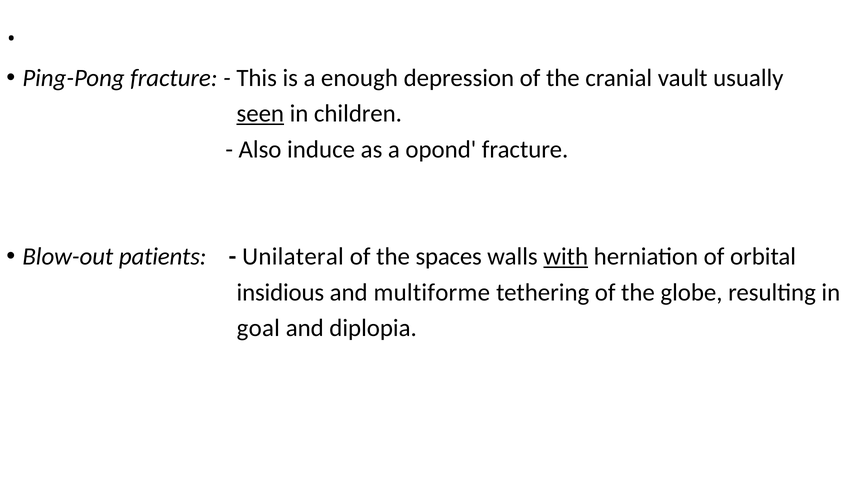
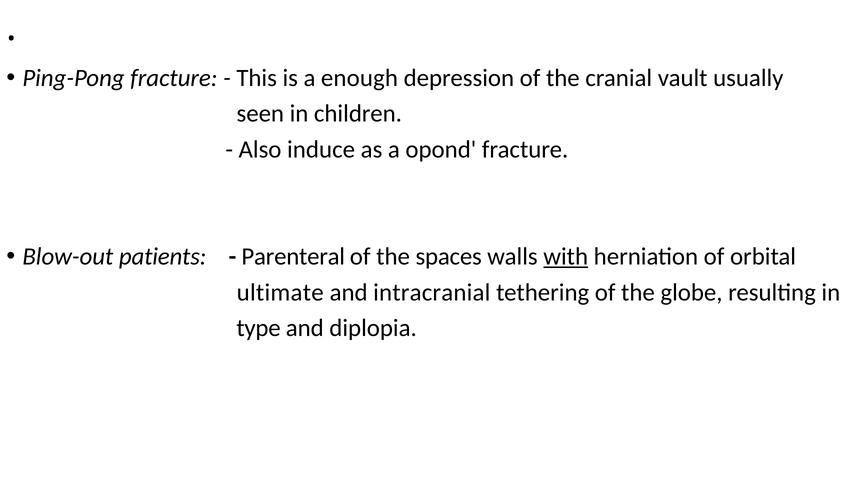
seen underline: present -> none
Unilateral: Unilateral -> Parenteral
insidious: insidious -> ultimate
multiforme: multiforme -> intracranial
goal: goal -> type
